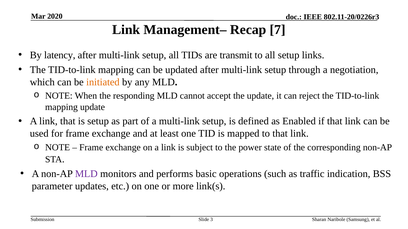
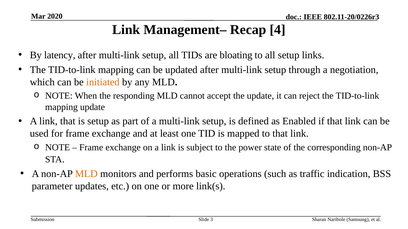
7: 7 -> 4
transmit: transmit -> bloating
MLD at (86, 174) colour: purple -> orange
